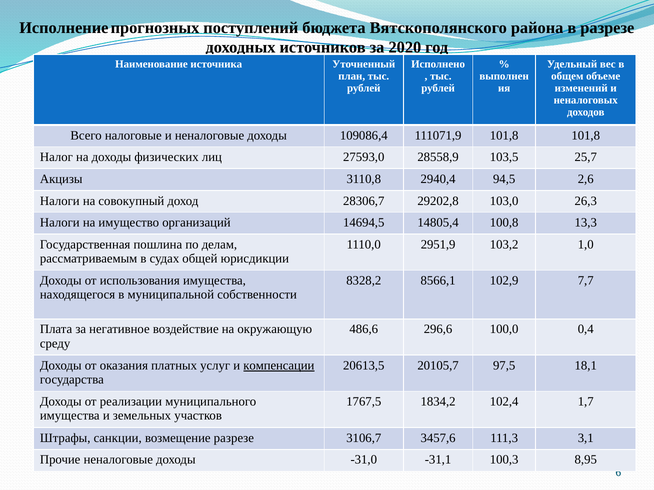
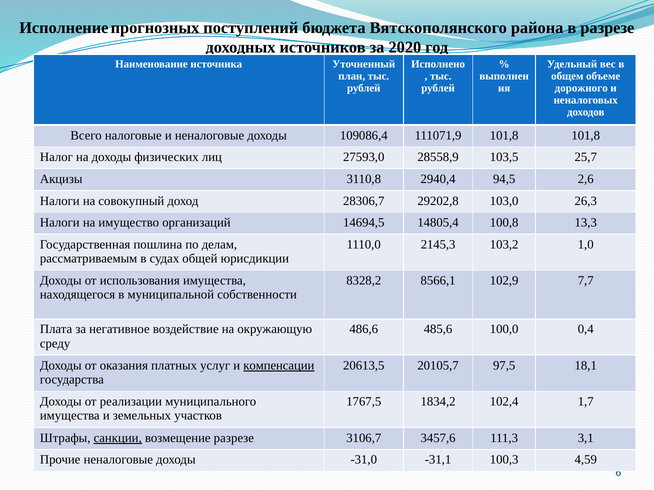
изменений: изменений -> дорожного
2951,9: 2951,9 -> 2145,3
296,6: 296,6 -> 485,6
санкции underline: none -> present
8,95: 8,95 -> 4,59
